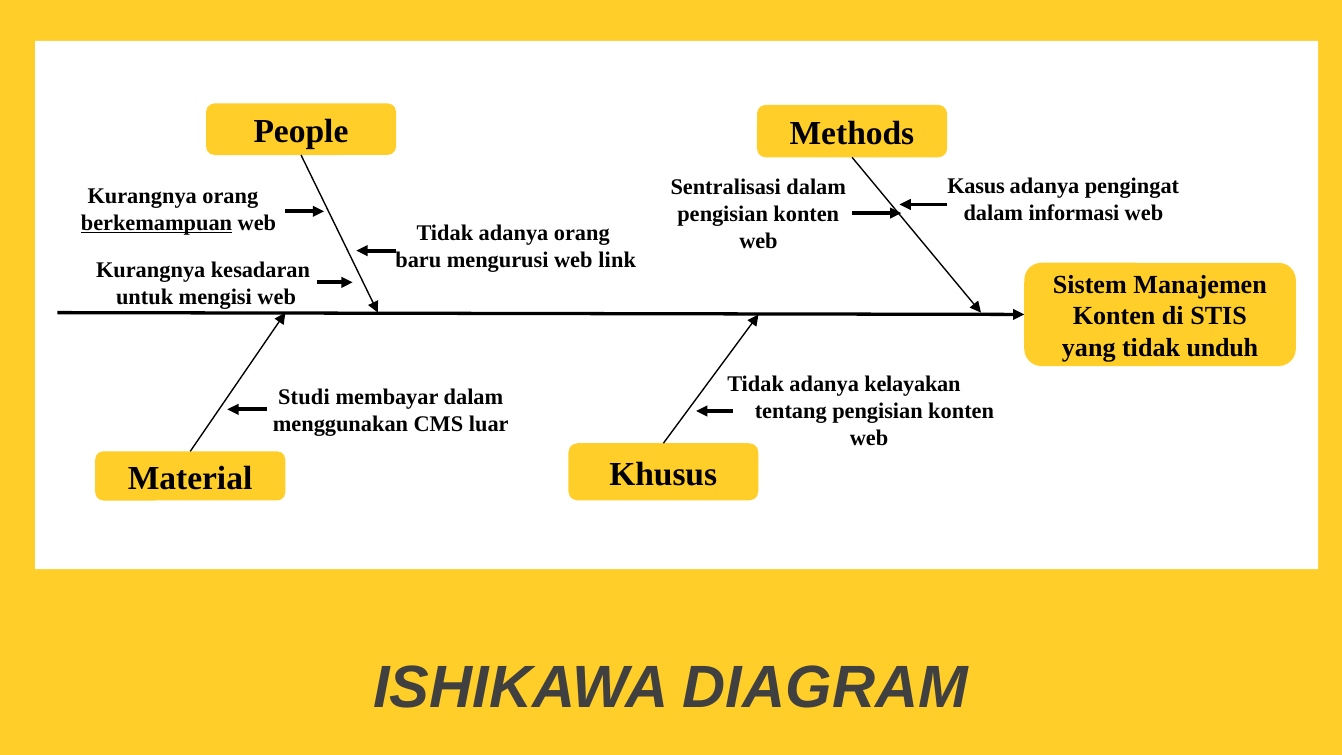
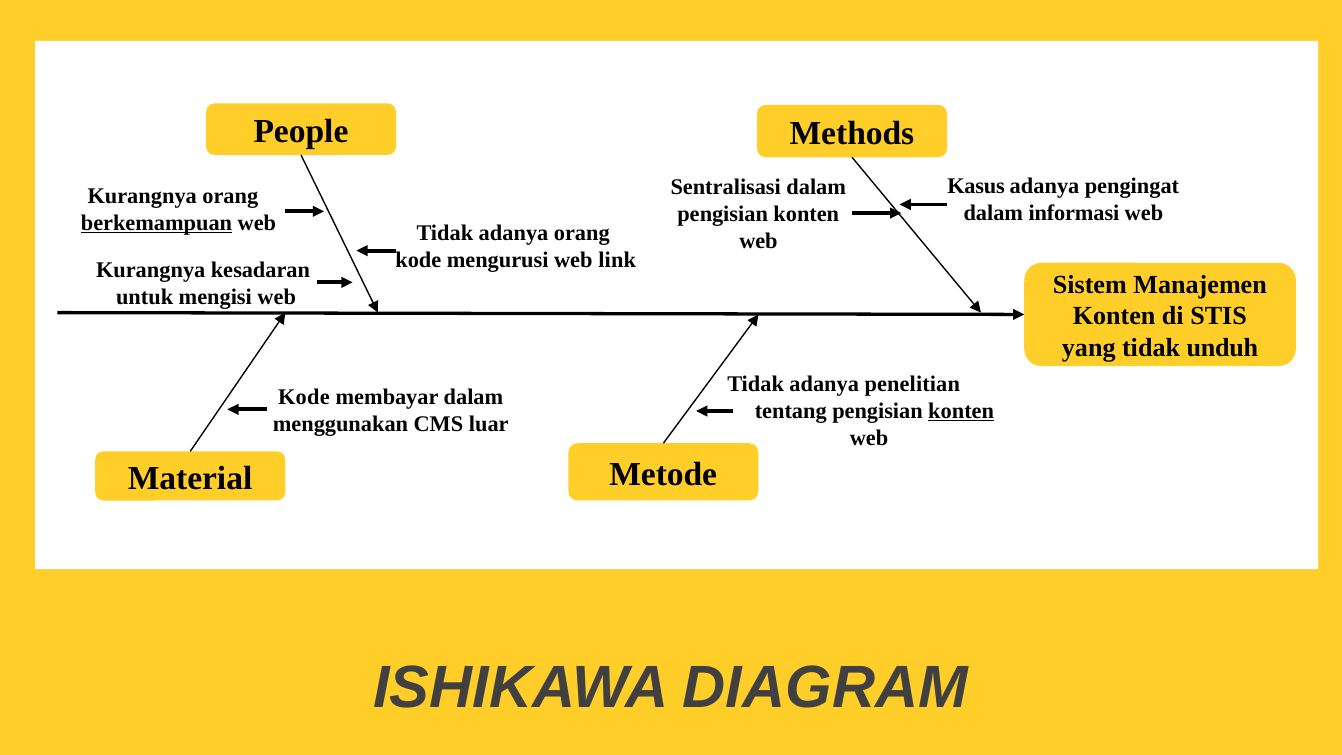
baru at (418, 260): baru -> kode
kelayakan: kelayakan -> penelitian
Studi at (304, 397): Studi -> Kode
konten at (961, 411) underline: none -> present
Khusus: Khusus -> Metode
